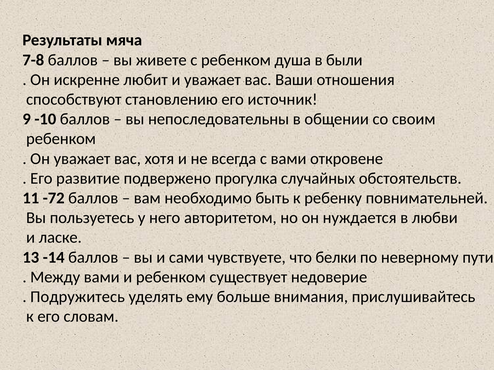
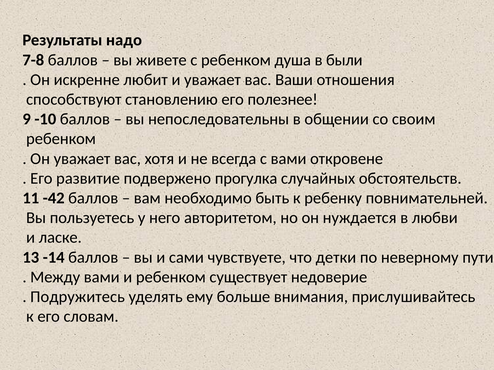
мяча: мяча -> надо
источник: источник -> полезнее
-72: -72 -> -42
белки: белки -> детки
